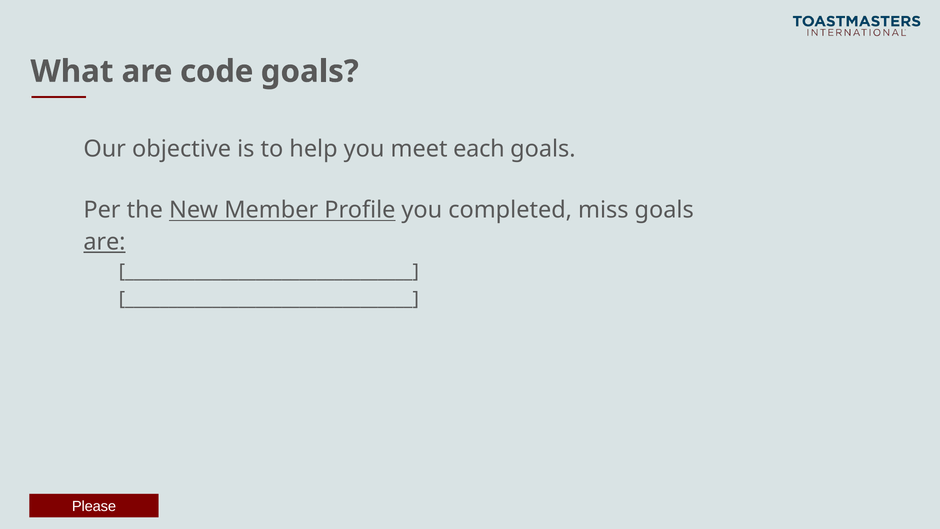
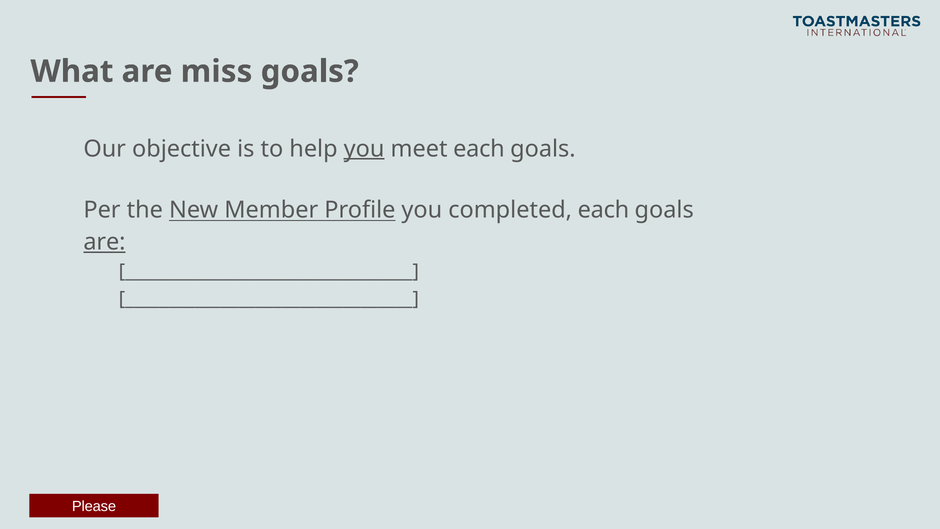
code: code -> miss
you at (364, 149) underline: none -> present
completed miss: miss -> each
